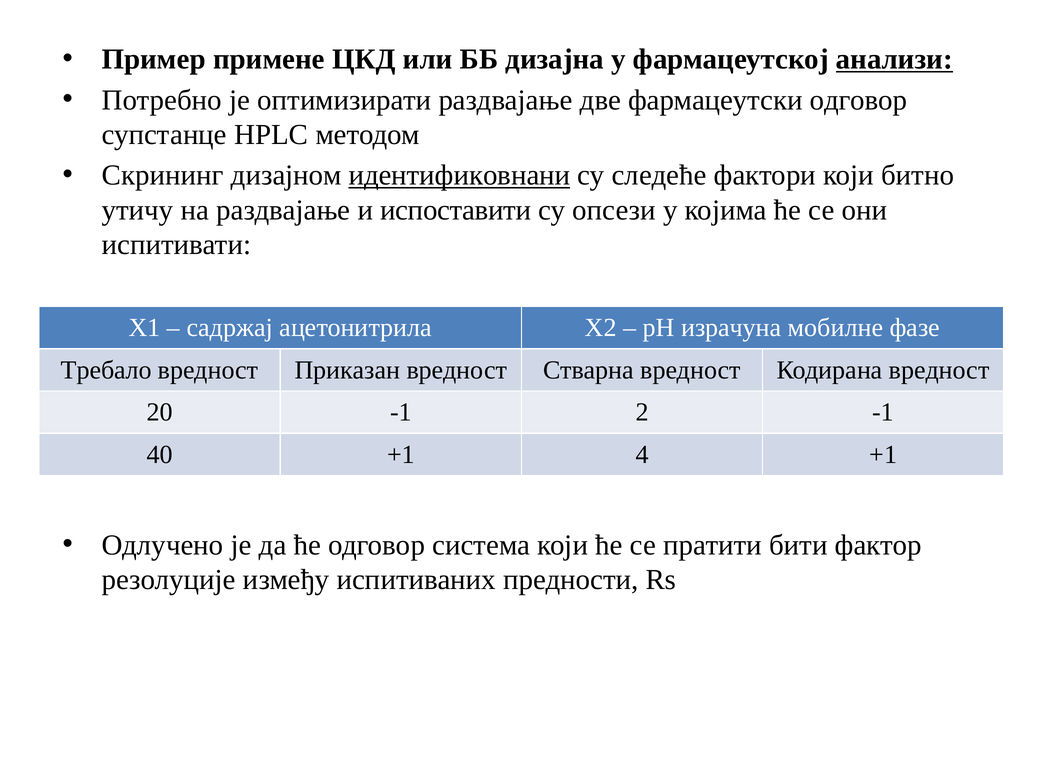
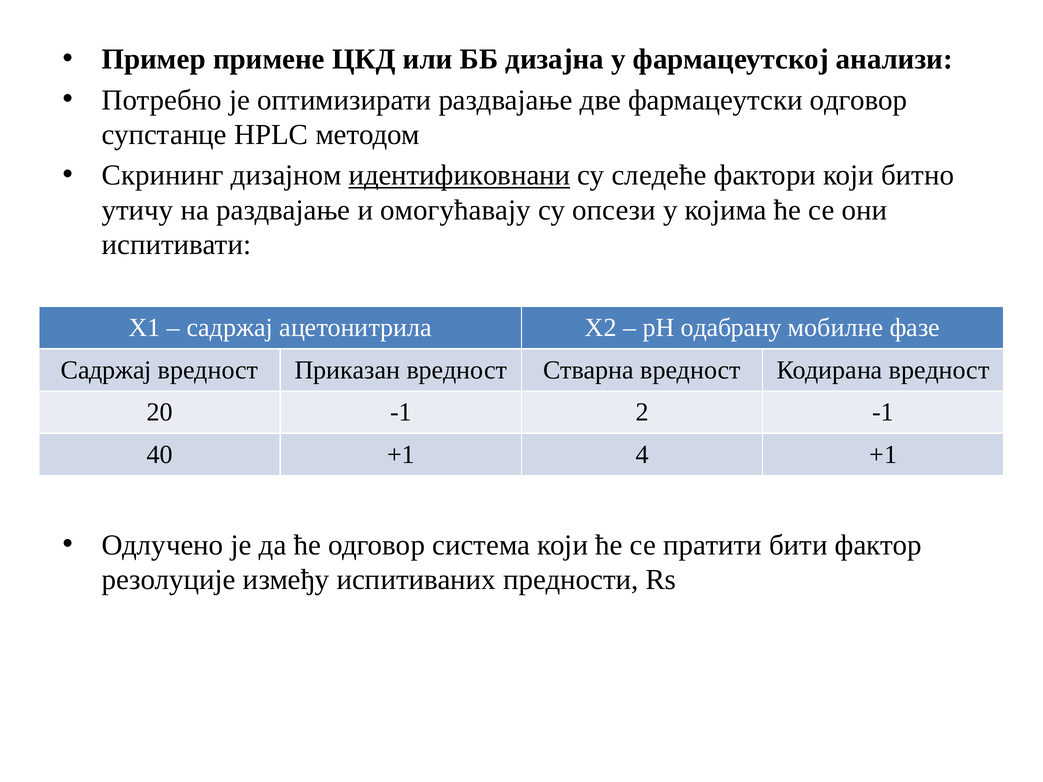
анализи underline: present -> none
испоставити: испоставити -> омогућавају
израчуна: израчуна -> одабрану
Требало at (106, 370): Требало -> Садржај
